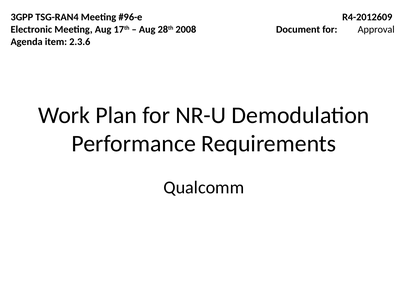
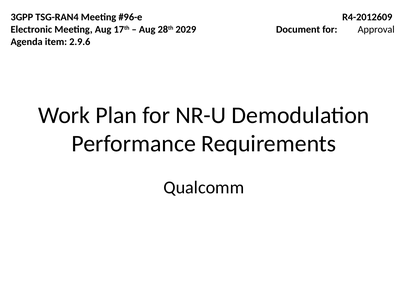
2008: 2008 -> 2029
2.3.6: 2.3.6 -> 2.9.6
